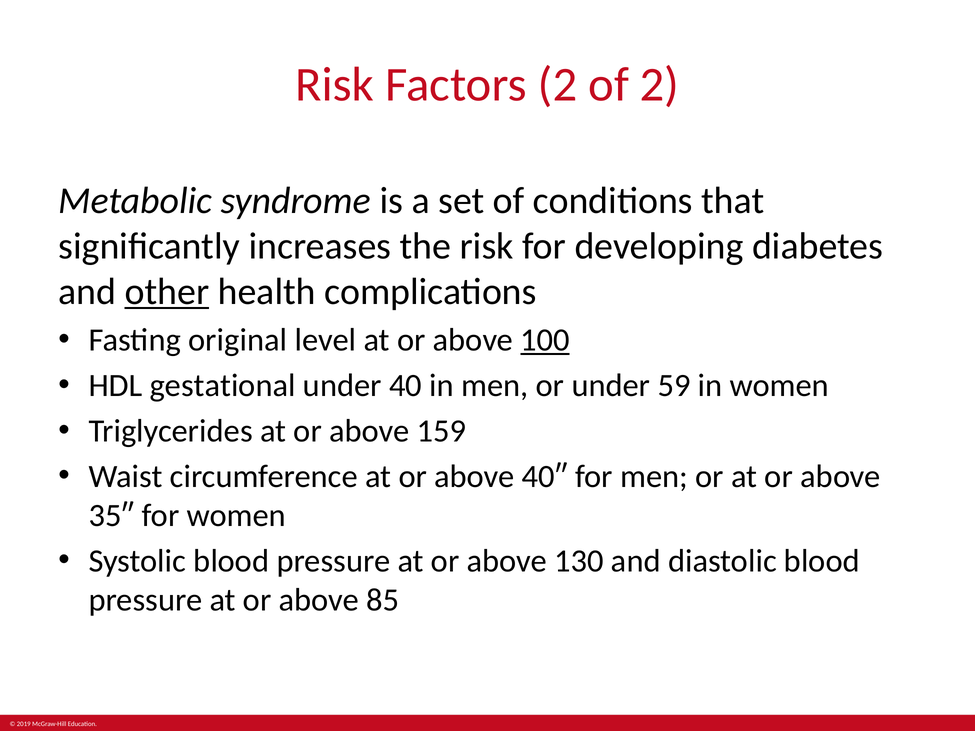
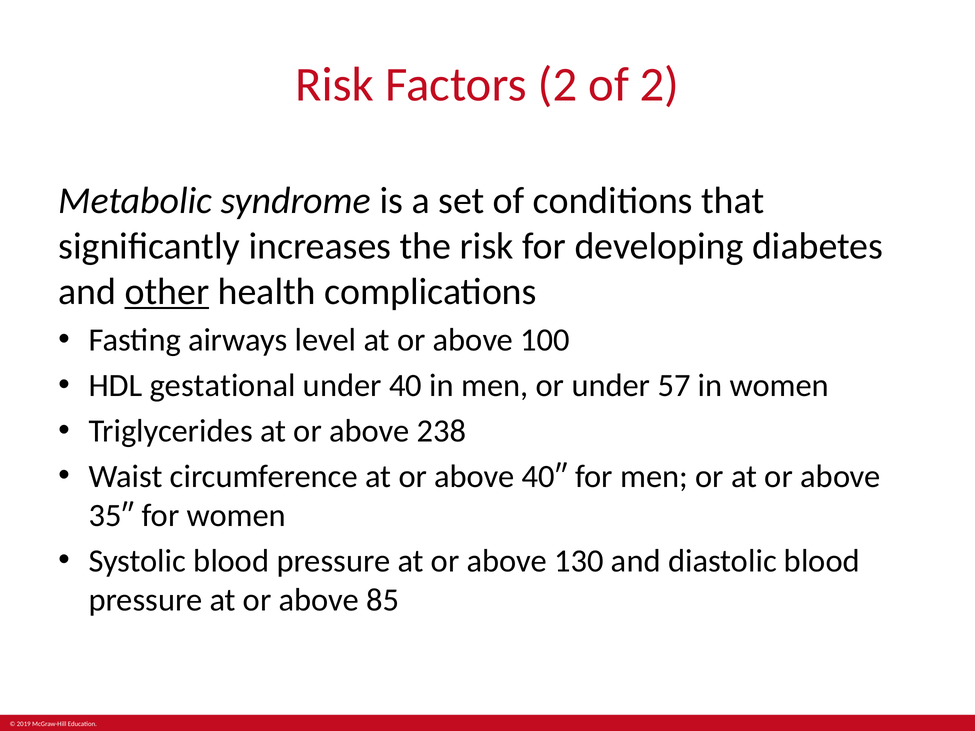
original: original -> airways
100 underline: present -> none
59: 59 -> 57
159: 159 -> 238
